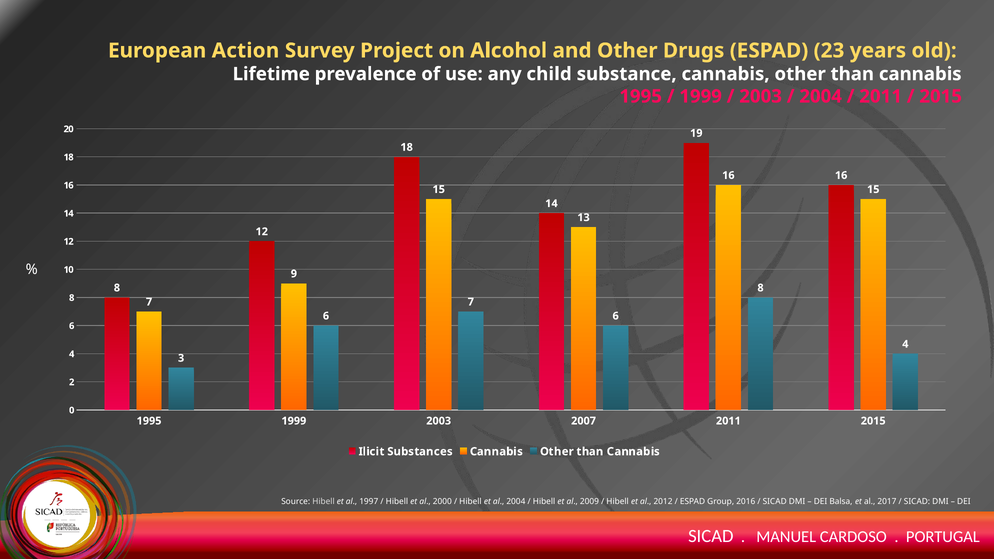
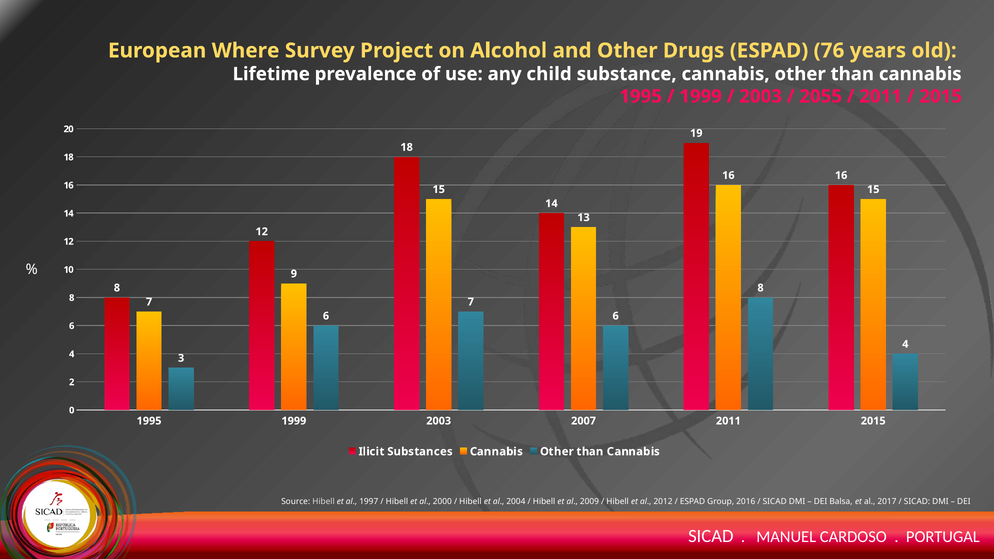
Action: Action -> Where
23: 23 -> 76
2004 at (821, 96): 2004 -> 2055
